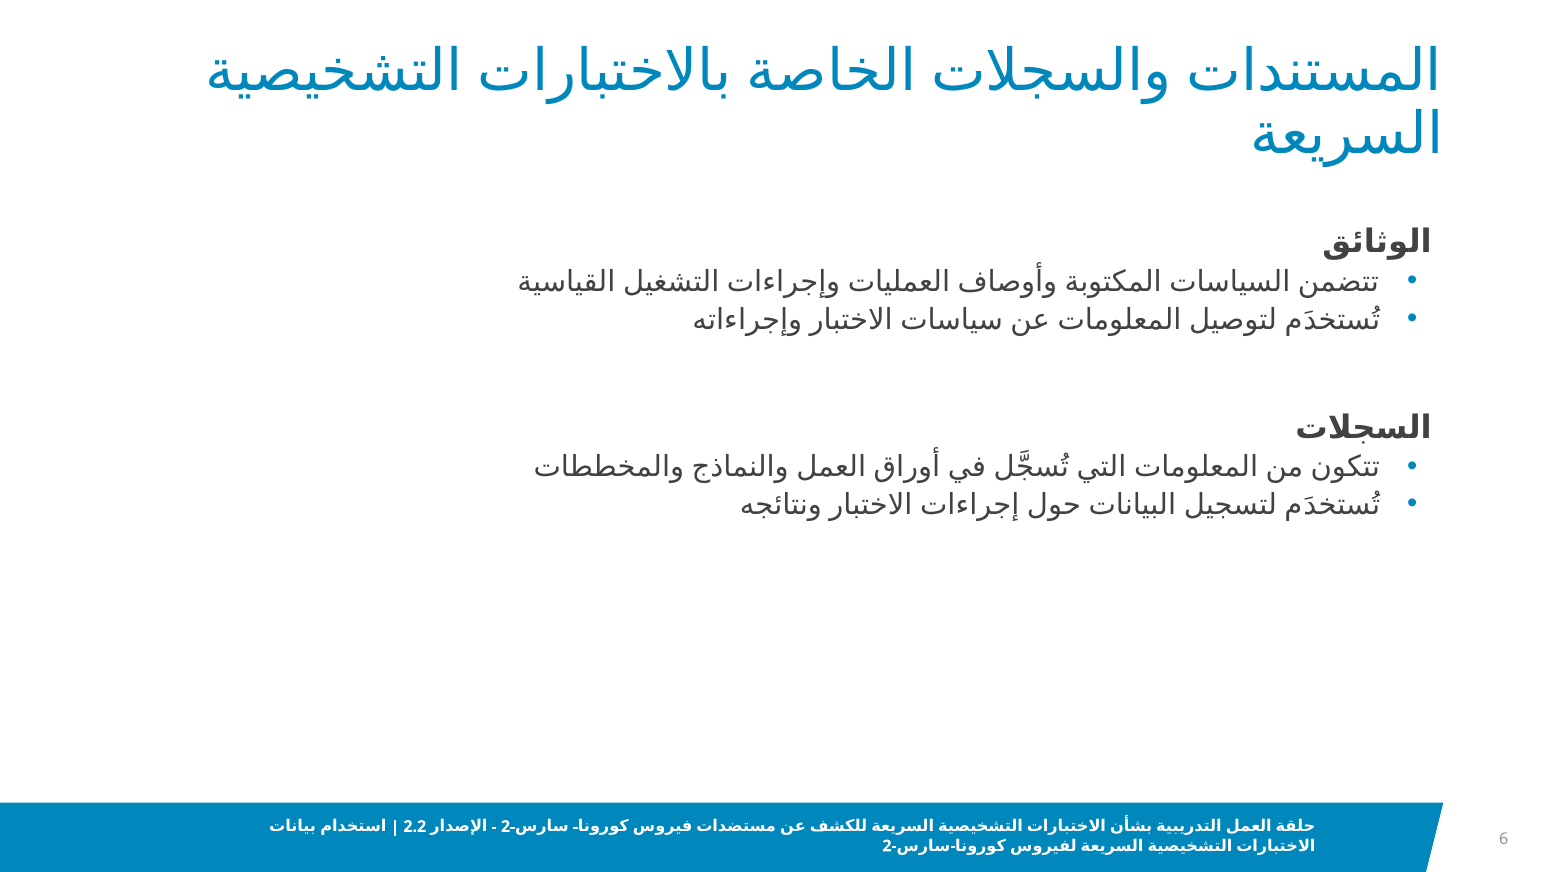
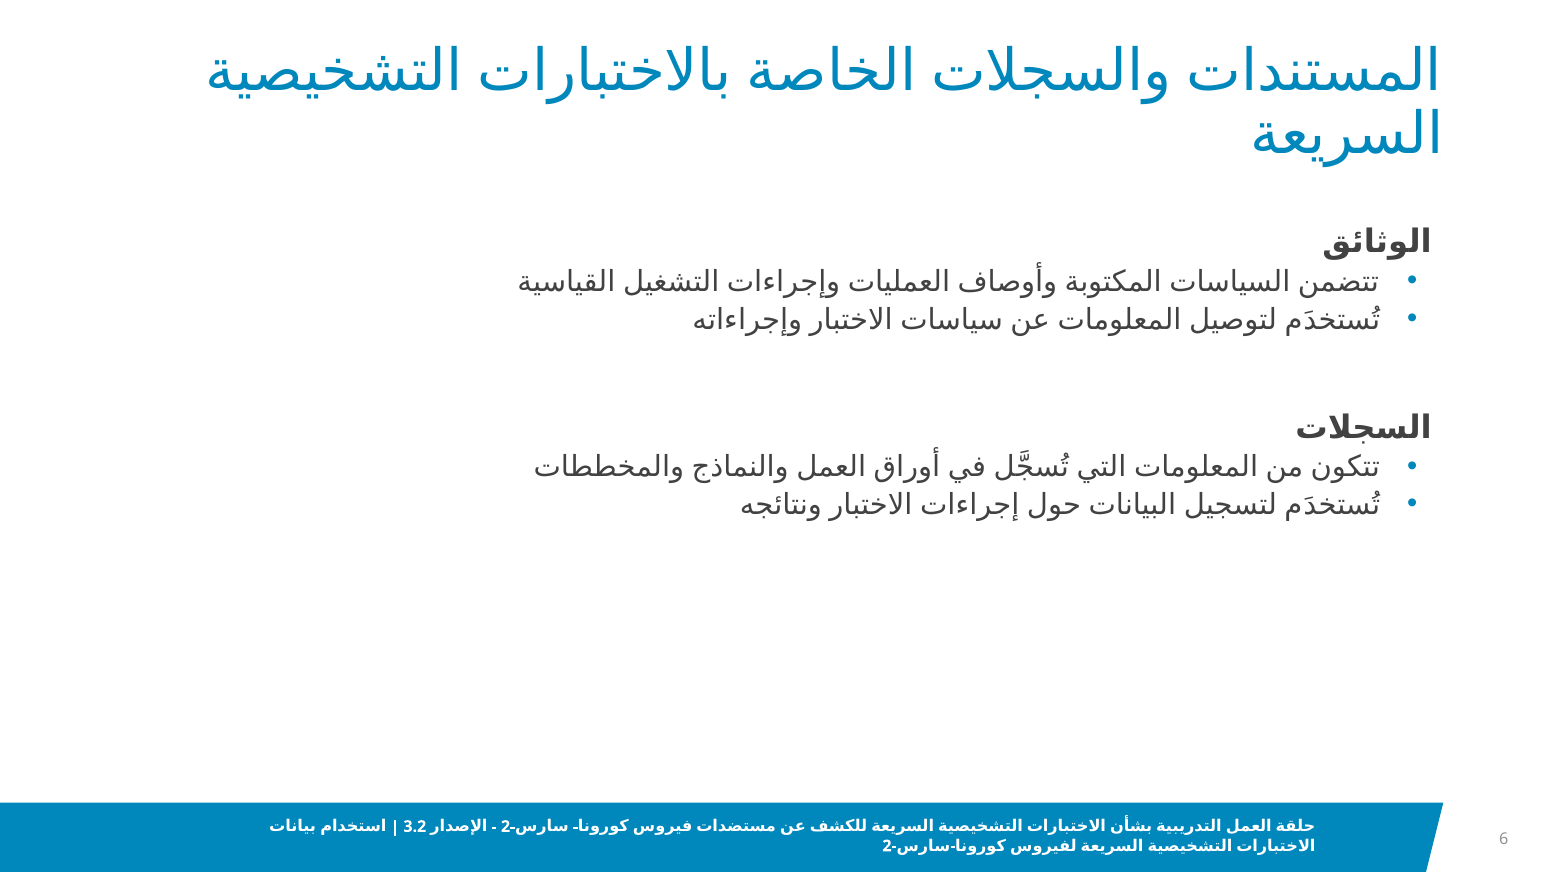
2.2: 2.2 -> 3.2
